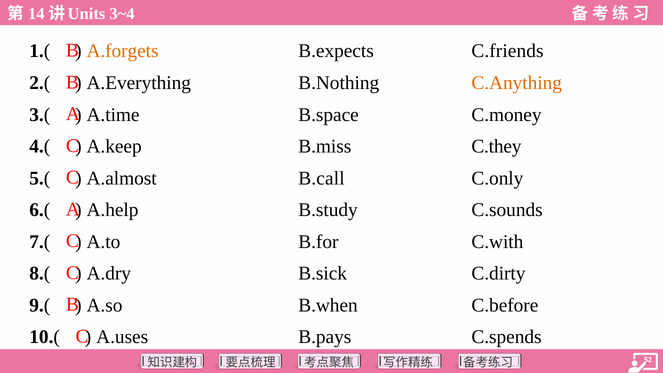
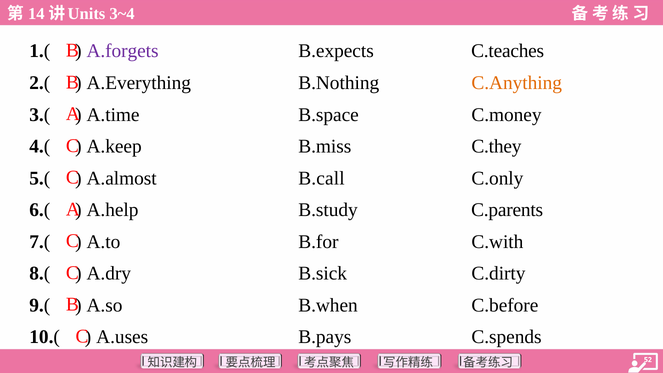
A.forgets colour: orange -> purple
C.friends: C.friends -> C.teaches
C.sounds: C.sounds -> C.parents
